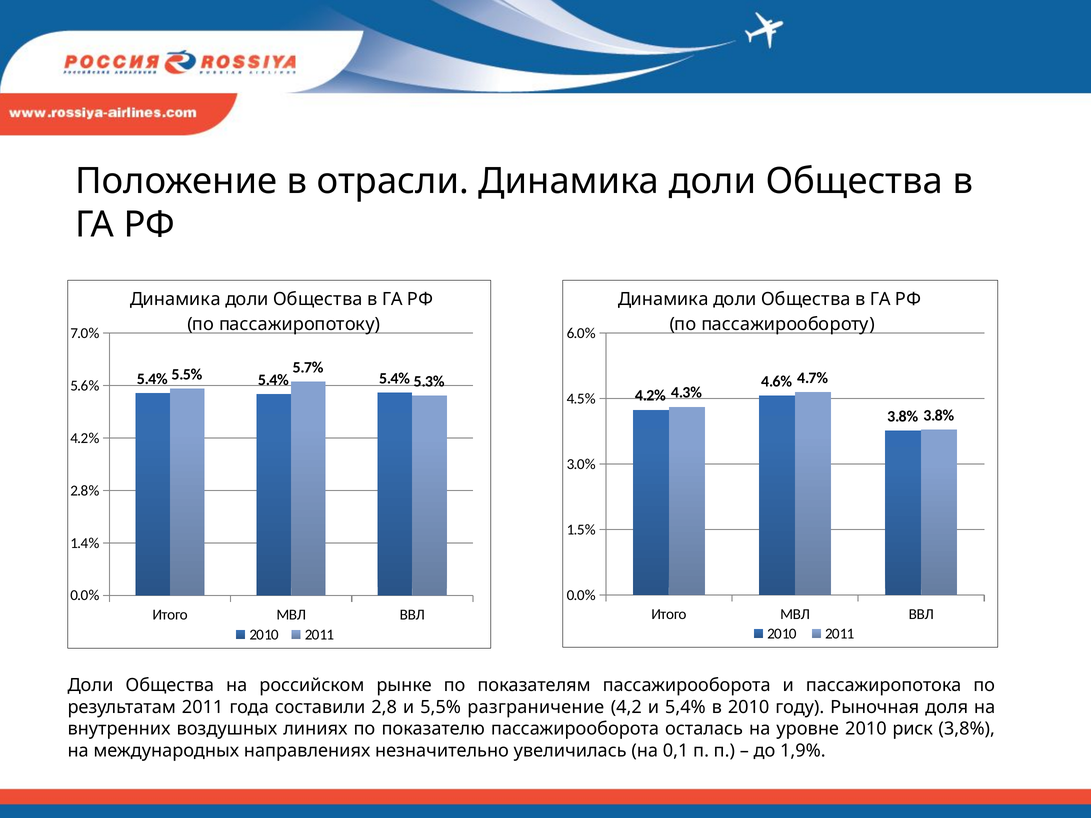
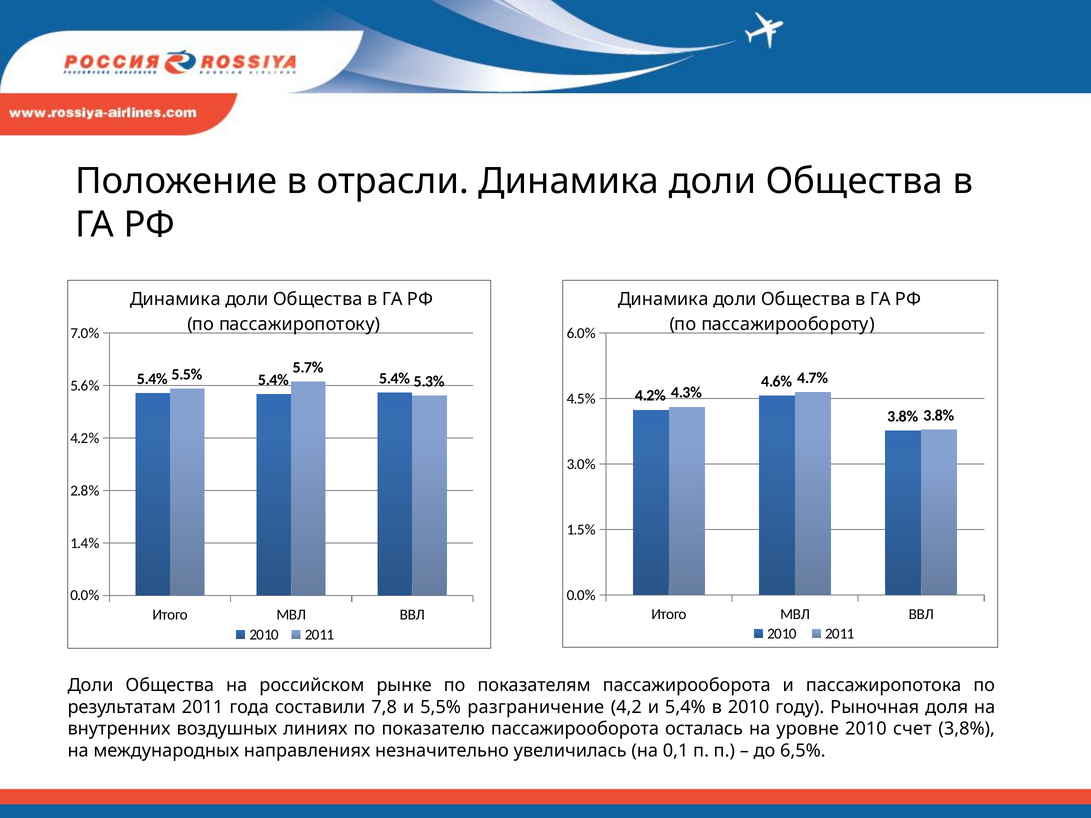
2,8: 2,8 -> 7,8
риск: риск -> счет
1,9%: 1,9% -> 6,5%
